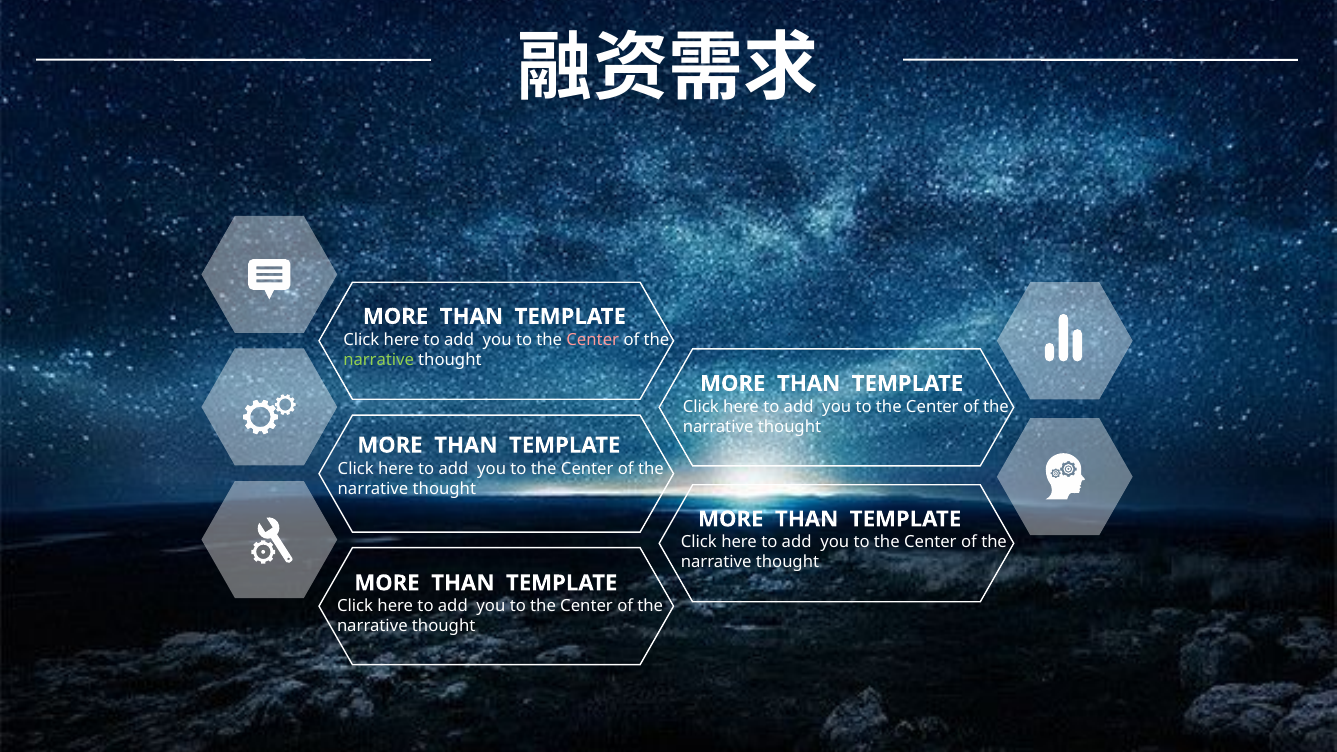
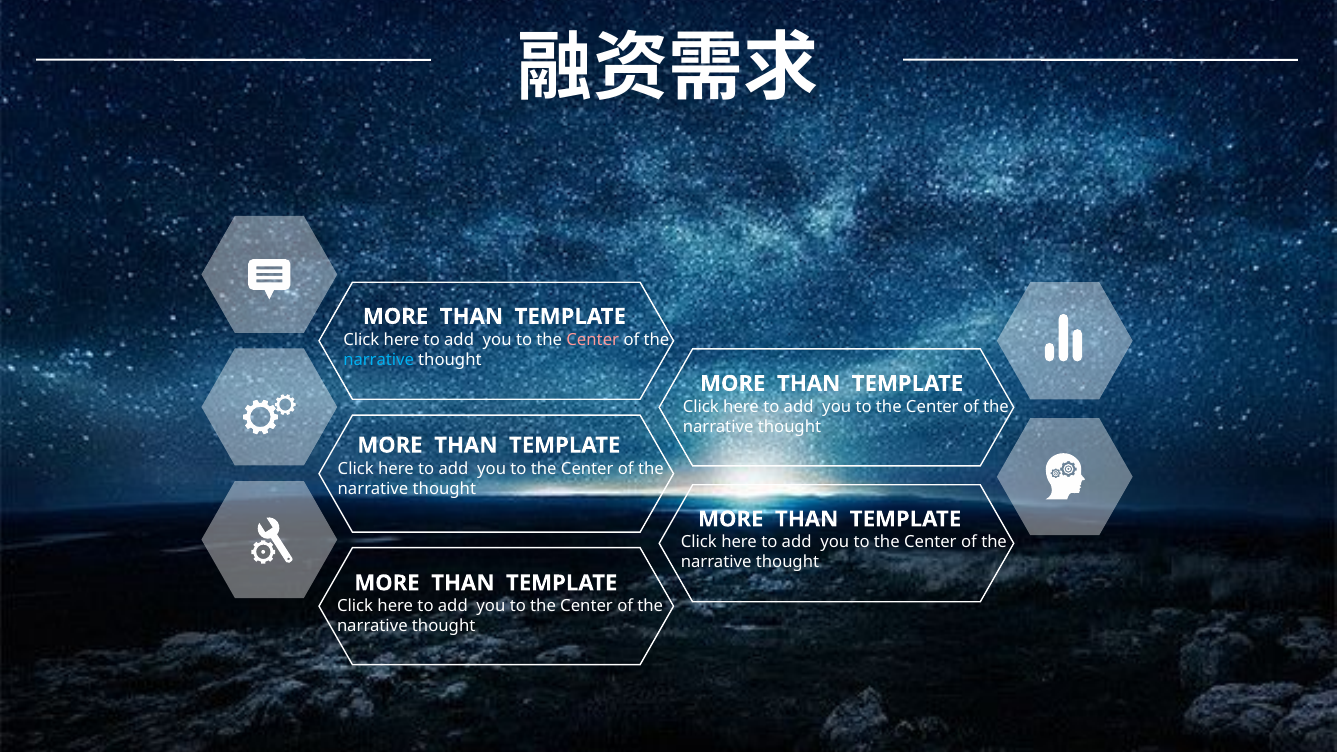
narrative at (379, 360) colour: light green -> light blue
